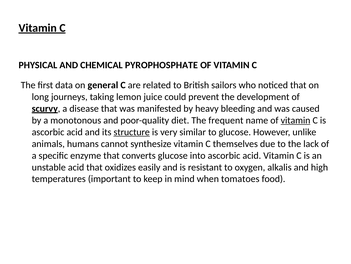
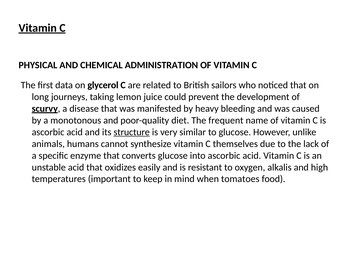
PYROPHOSPHATE: PYROPHOSPHATE -> ADMINISTRATION
general: general -> glycerol
vitamin at (296, 120) underline: present -> none
